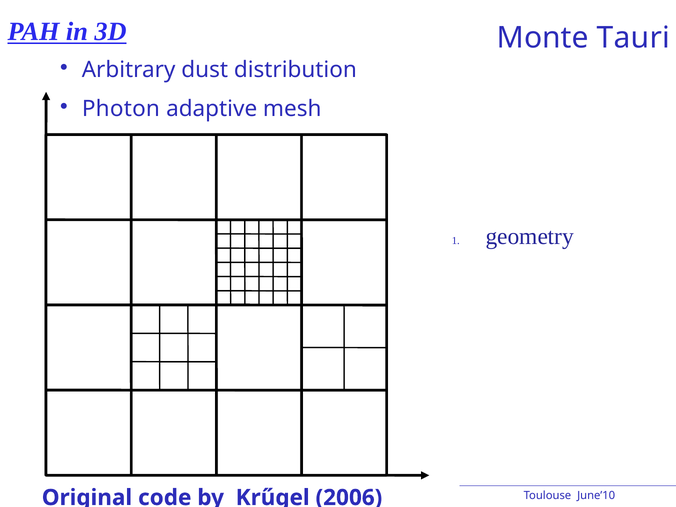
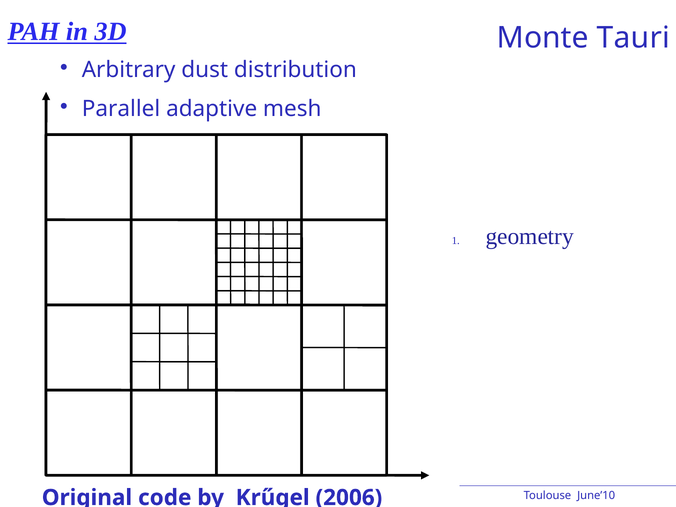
Photon: Photon -> Parallel
